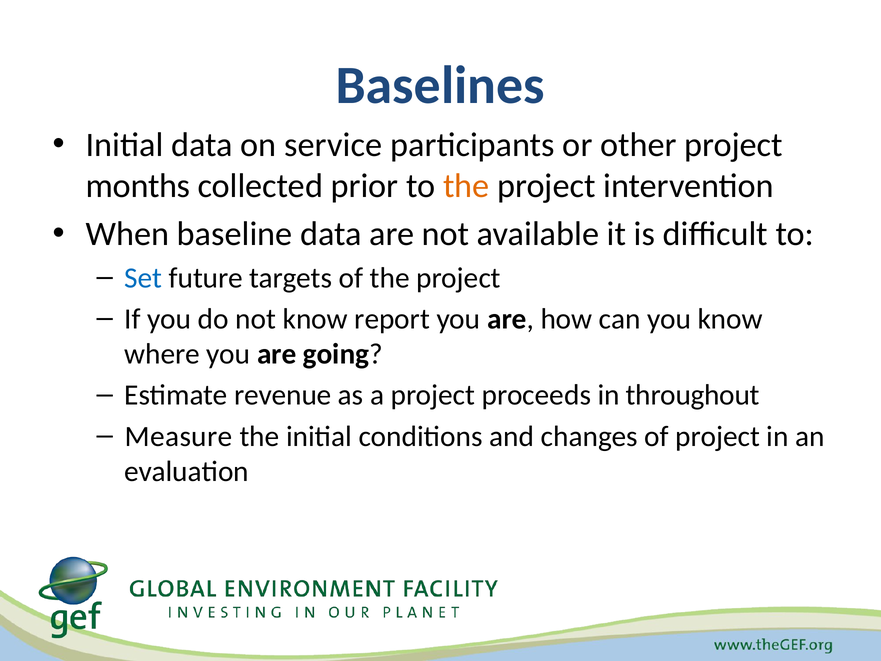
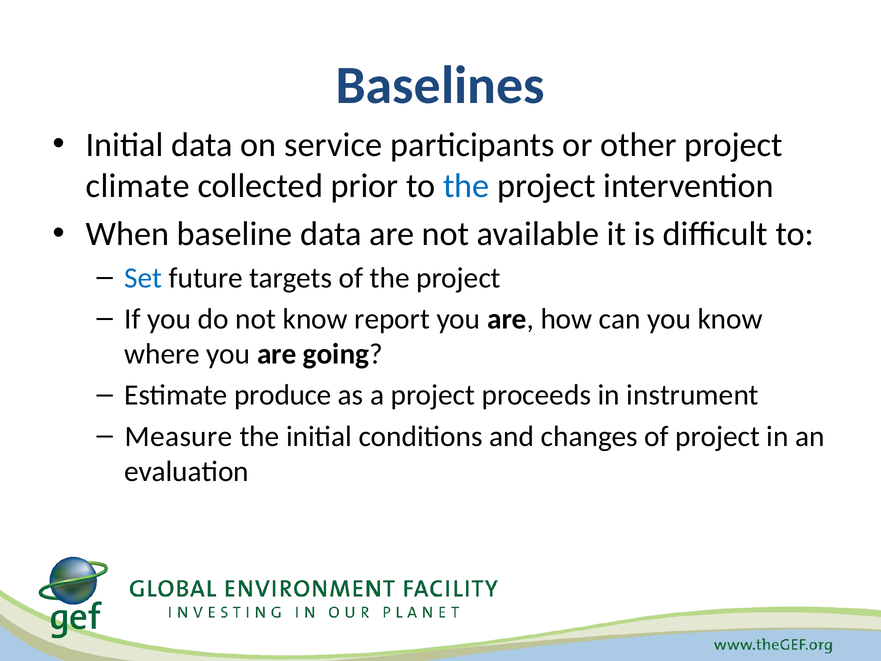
months: months -> climate
the at (466, 186) colour: orange -> blue
revenue: revenue -> produce
throughout: throughout -> instrument
